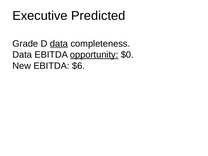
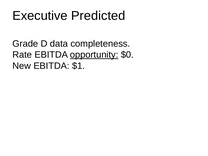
data at (59, 44) underline: present -> none
Data at (22, 55): Data -> Rate
$6: $6 -> $1
